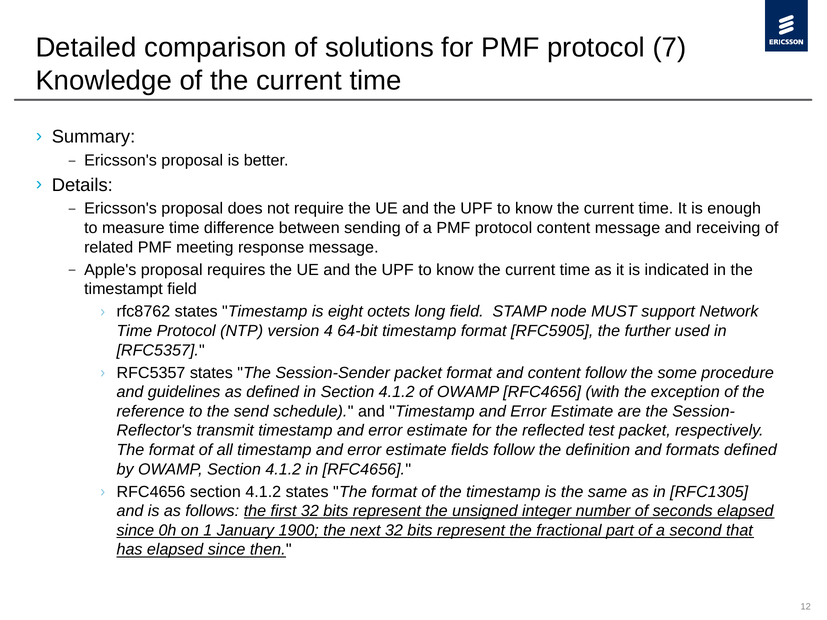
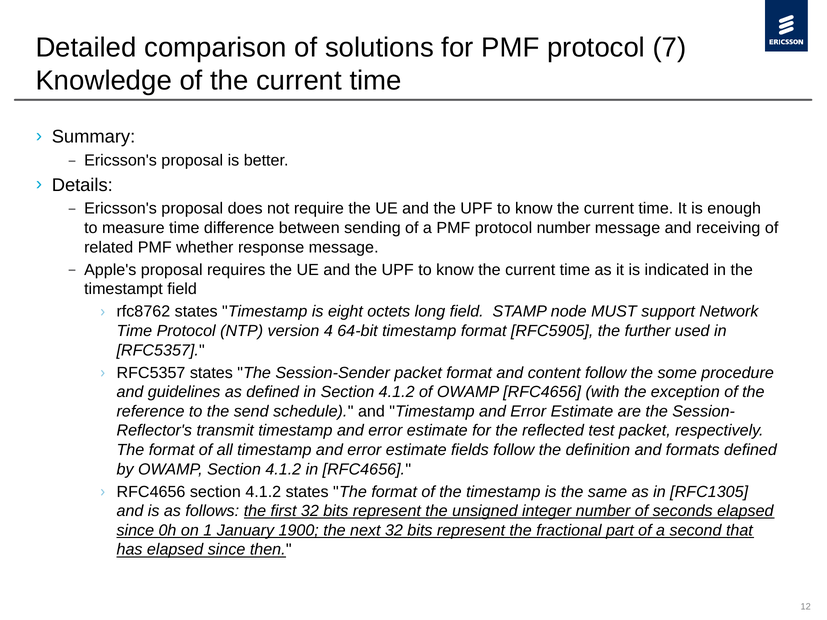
protocol content: content -> number
meeting: meeting -> whether
